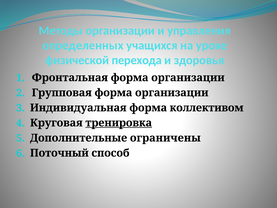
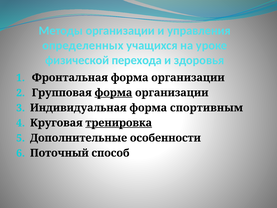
форма at (113, 93) underline: none -> present
коллективом: коллективом -> спортивным
ограничены: ограничены -> особенности
